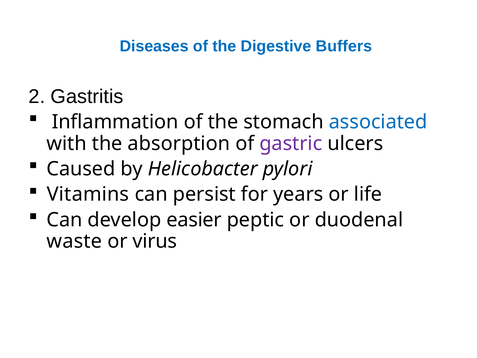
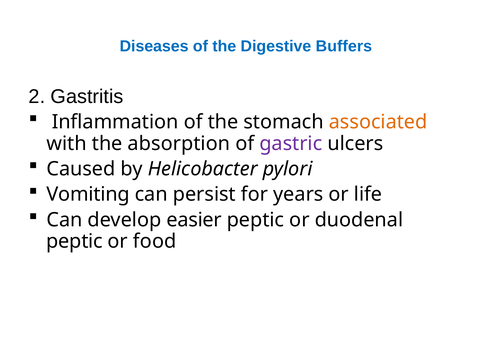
associated colour: blue -> orange
Vitamins: Vitamins -> Vomiting
waste at (74, 241): waste -> peptic
virus: virus -> food
